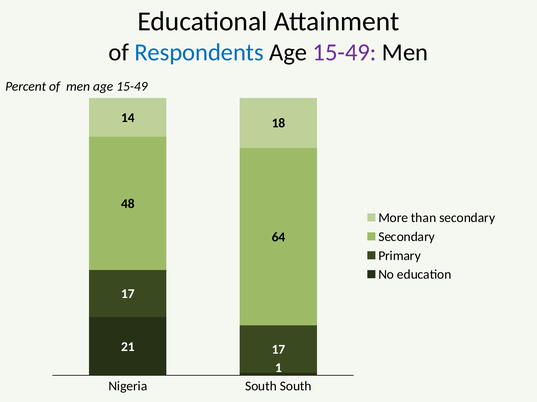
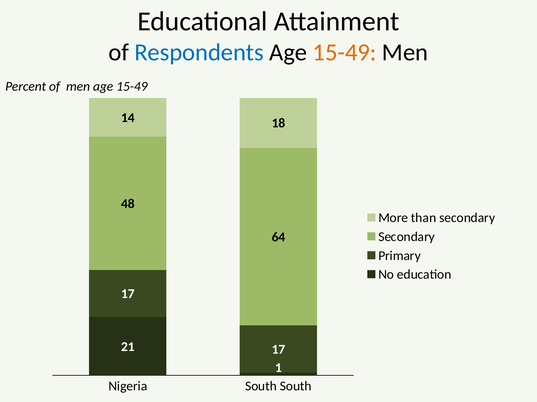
15-49 at (345, 53) colour: purple -> orange
